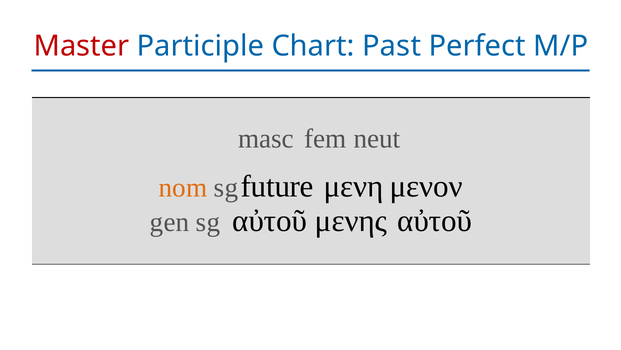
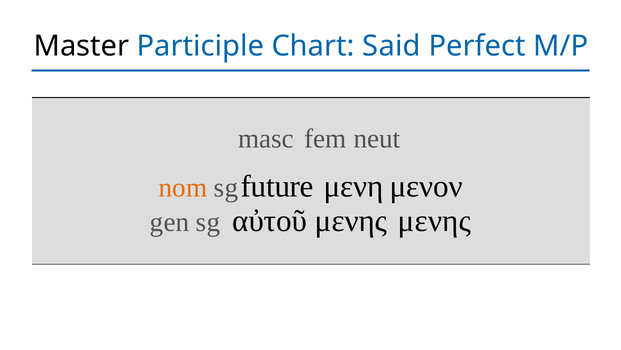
Master colour: red -> black
Past: Past -> Said
μενης αὐτοῦ: αὐτοῦ -> μενης
